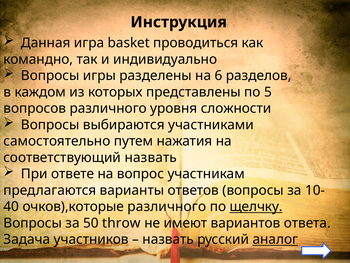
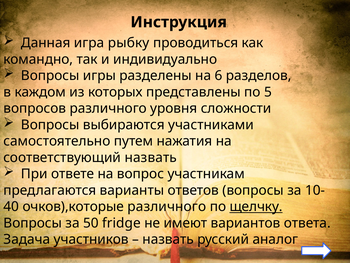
basket: basket -> рыбку
throw: throw -> fridge
аналог underline: present -> none
